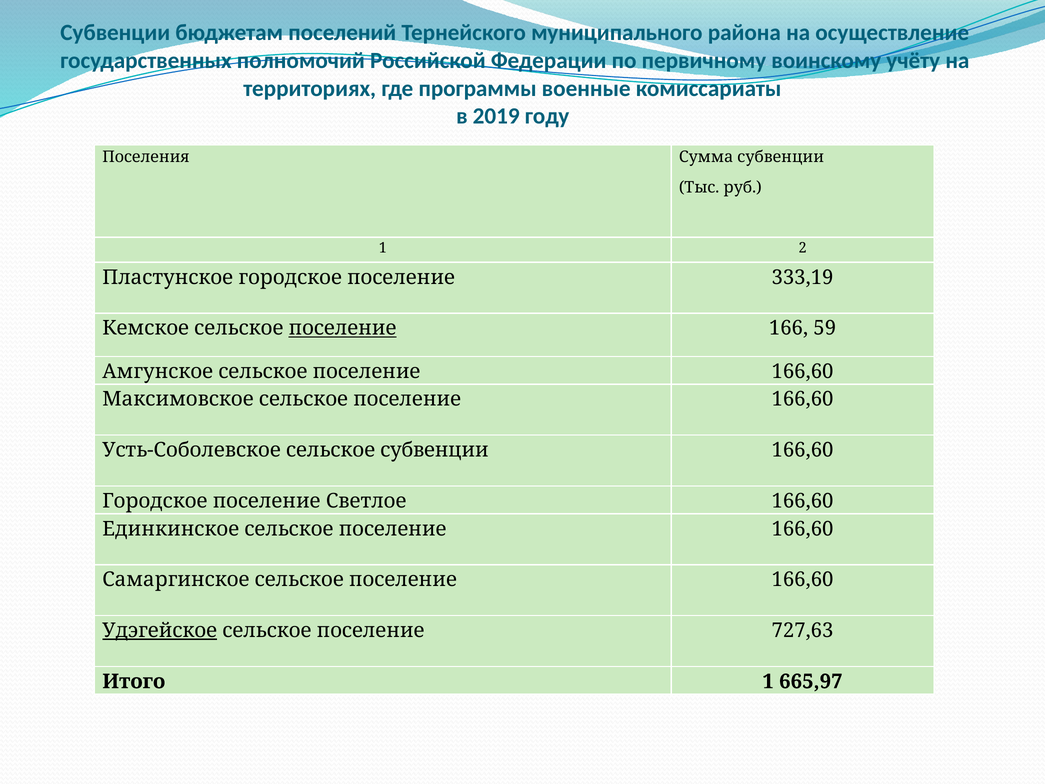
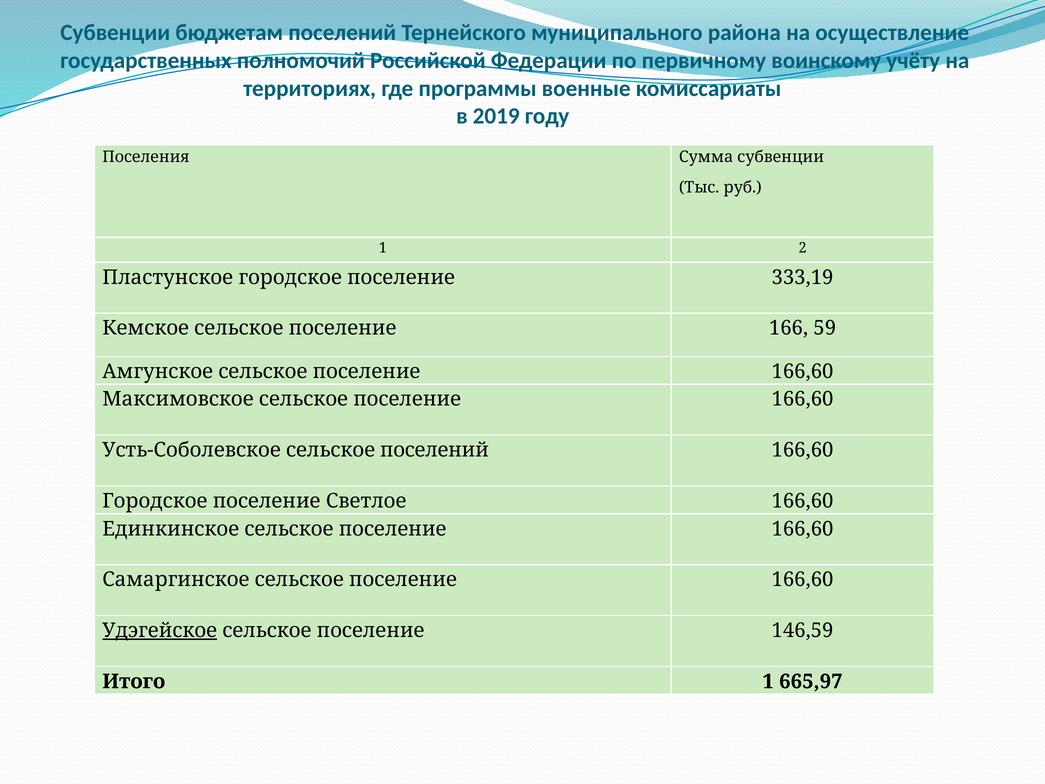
поселение at (343, 328) underline: present -> none
сельское субвенции: субвенции -> поселений
727,63: 727,63 -> 146,59
